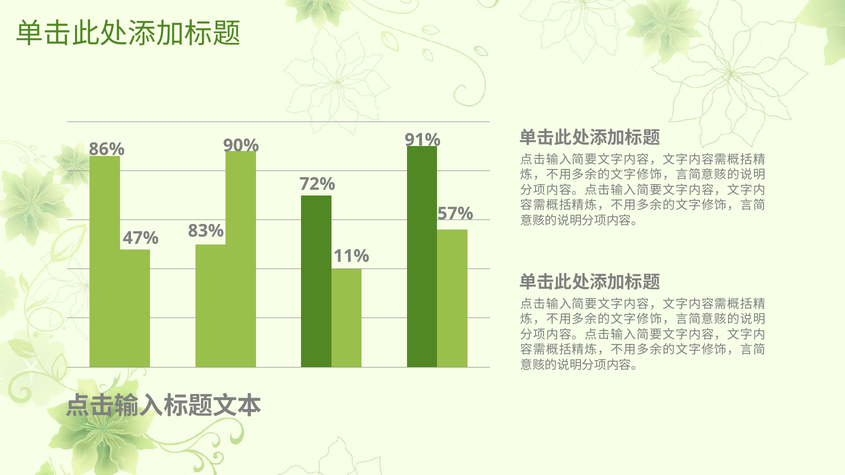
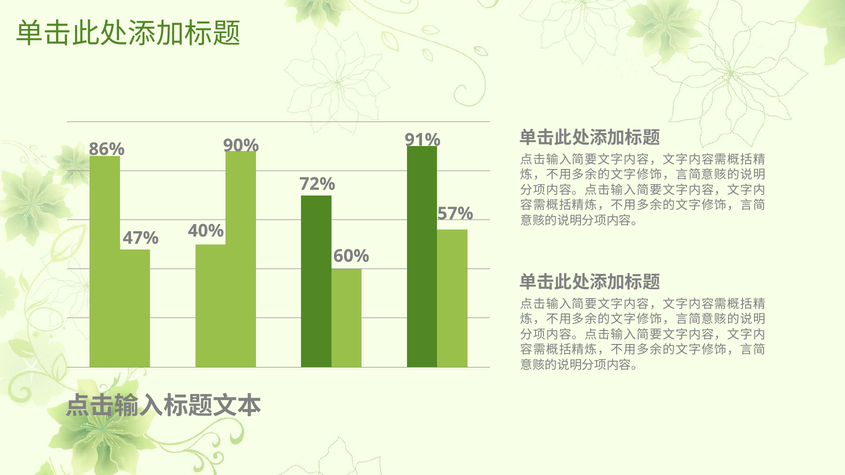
83%: 83% -> 40%
11%: 11% -> 60%
